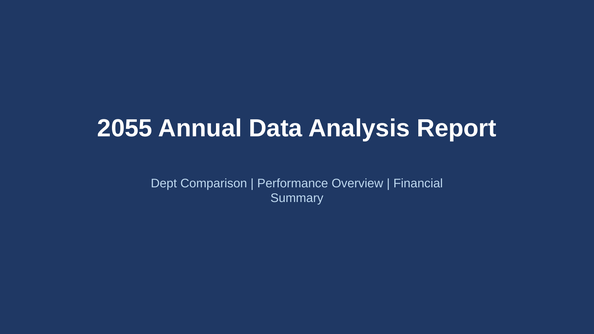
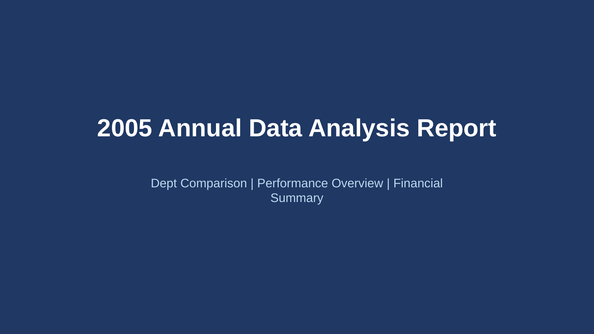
2055: 2055 -> 2005
